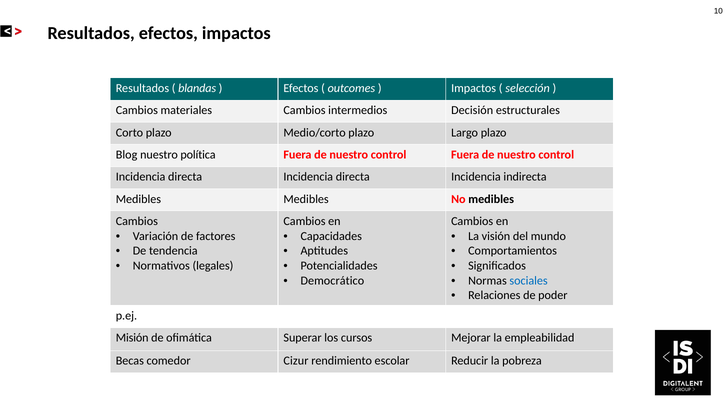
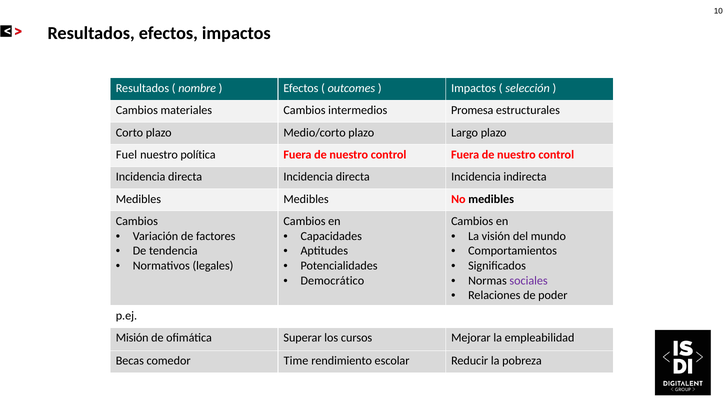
blandas: blandas -> nombre
Decisión: Decisión -> Promesa
Blog: Blog -> Fuel
sociales colour: blue -> purple
Cizur: Cizur -> Time
